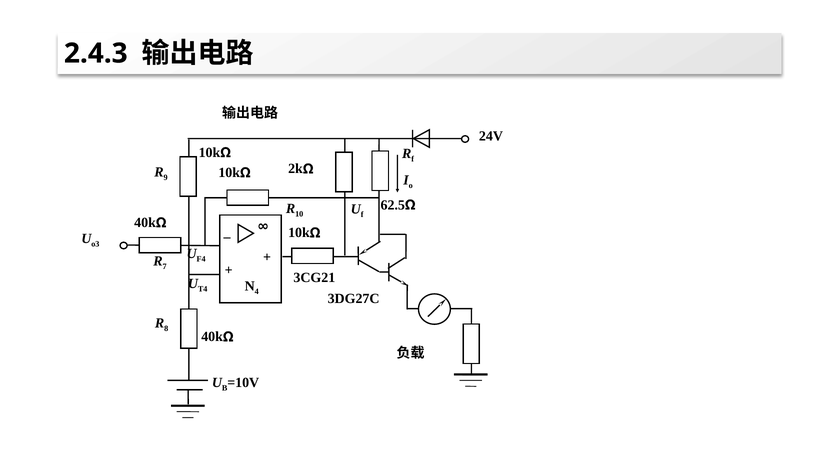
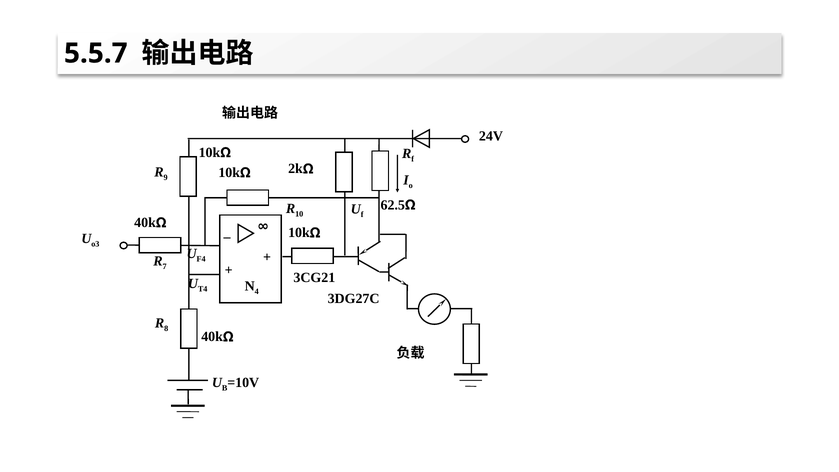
2.4.3: 2.4.3 -> 5.5.7
